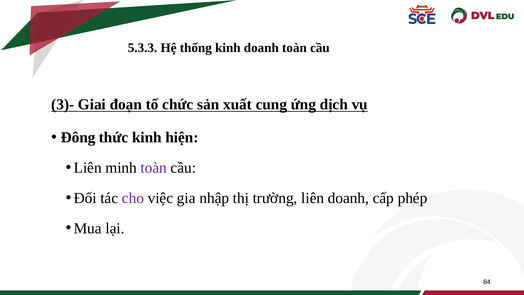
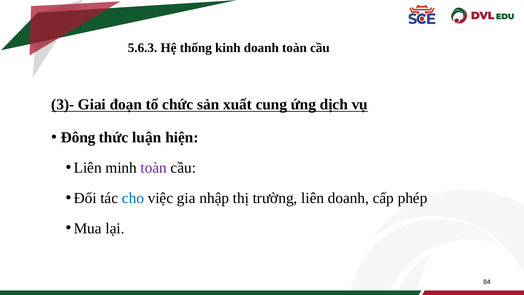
5.3.3: 5.3.3 -> 5.6.3
thức kinh: kinh -> luận
cho colour: purple -> blue
